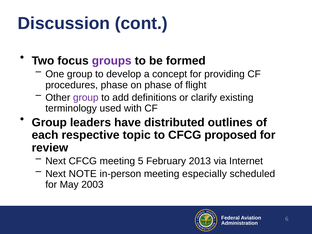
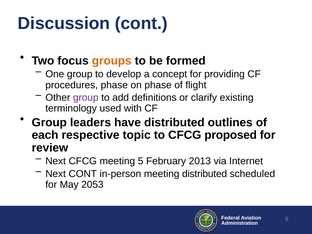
groups colour: purple -> orange
Next NOTE: NOTE -> CONT
meeting especially: especially -> distributed
2003: 2003 -> 2053
